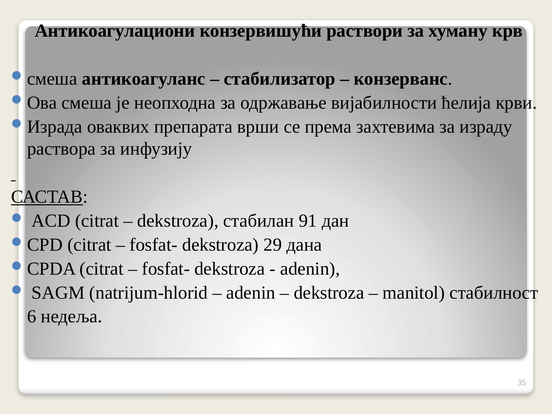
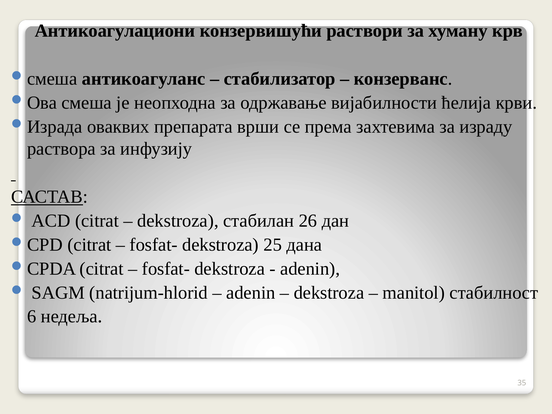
91: 91 -> 26
29: 29 -> 25
